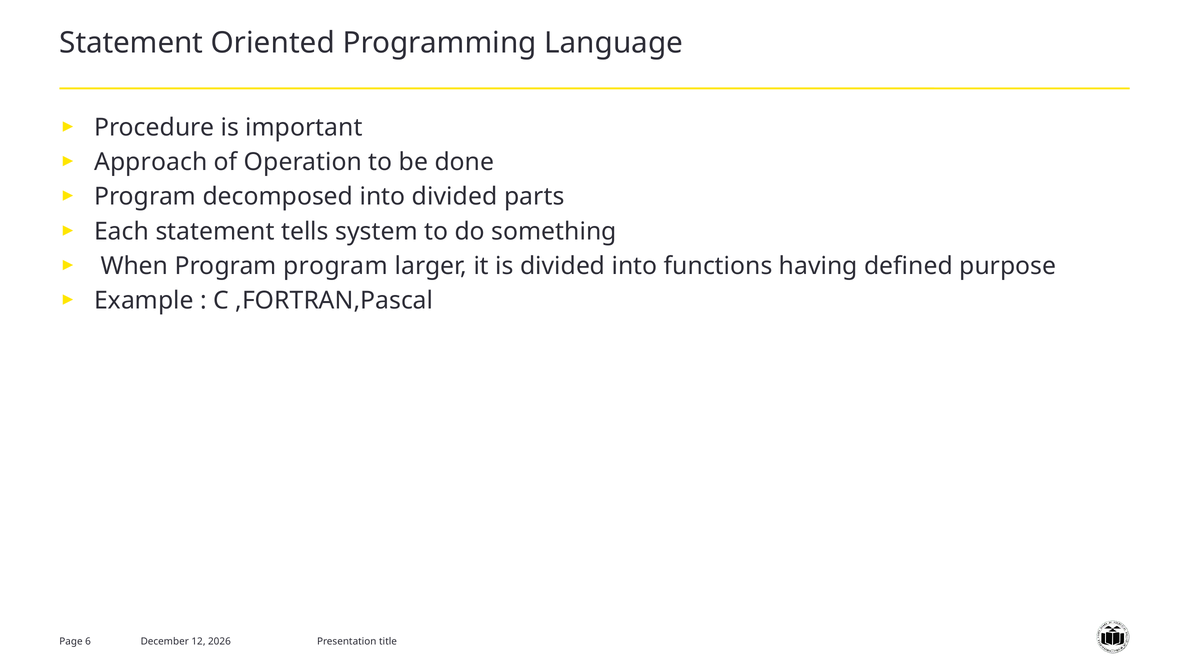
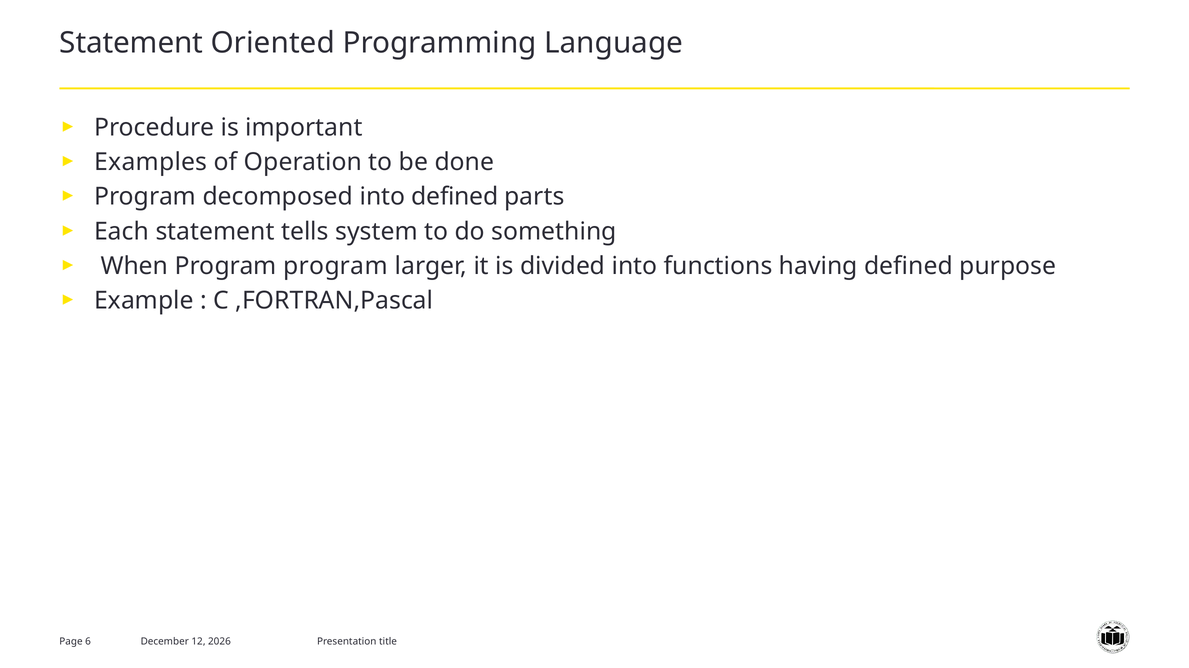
Approach: Approach -> Examples
into divided: divided -> defined
